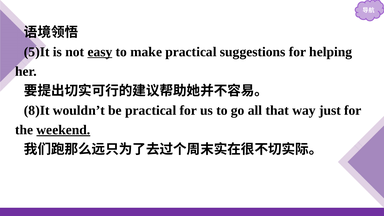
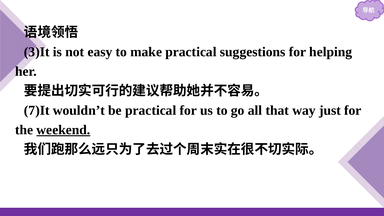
5)It: 5)It -> 3)It
easy underline: present -> none
8)It: 8)It -> 7)It
